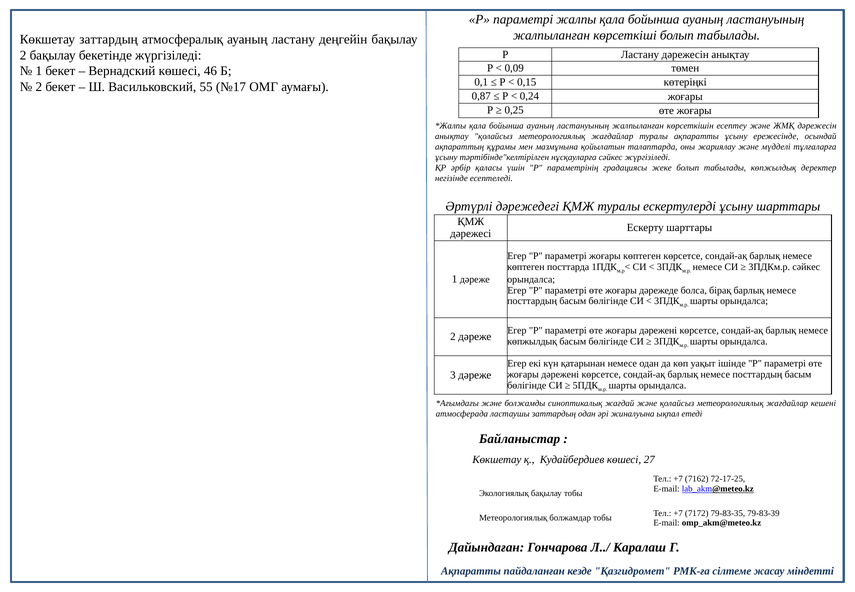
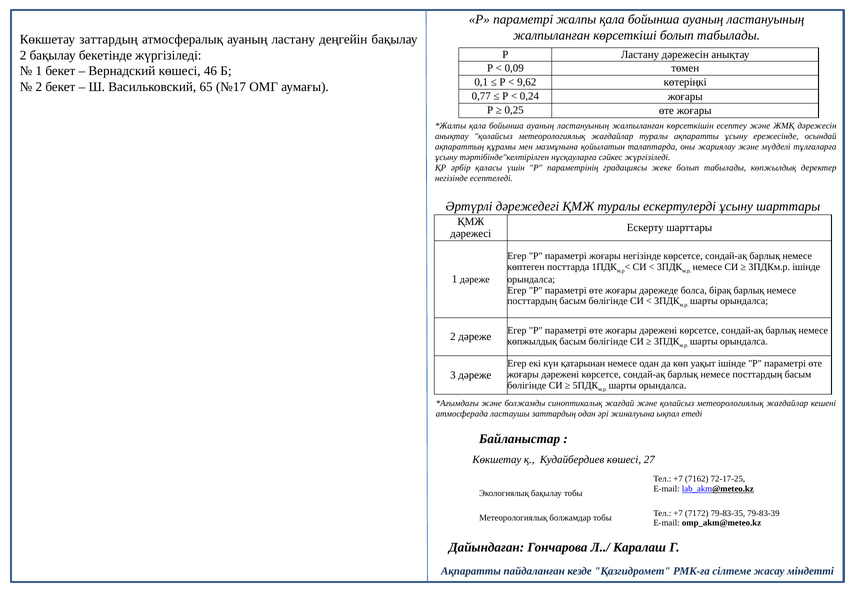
0,15: 0,15 -> 9,62
55: 55 -> 65
0,87: 0,87 -> 0,77
жоғары көптеген: көптеген -> негізінде
3ПДКм.р сәйкес: сәйкес -> ішінде
